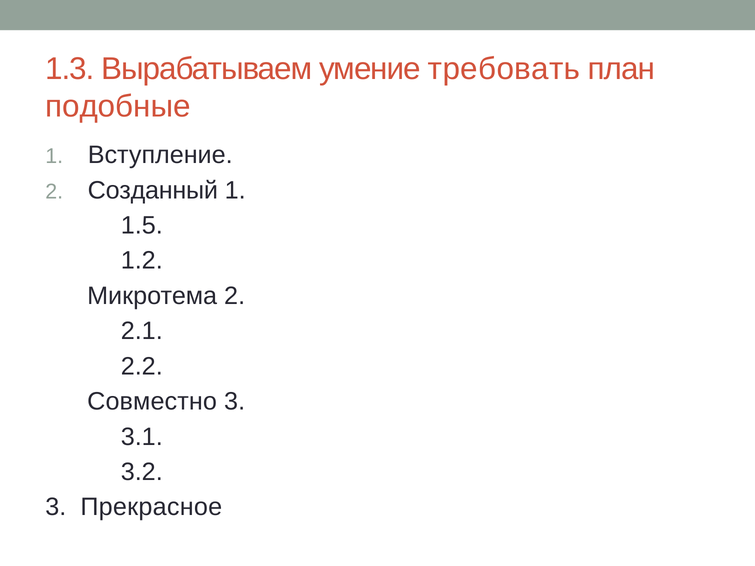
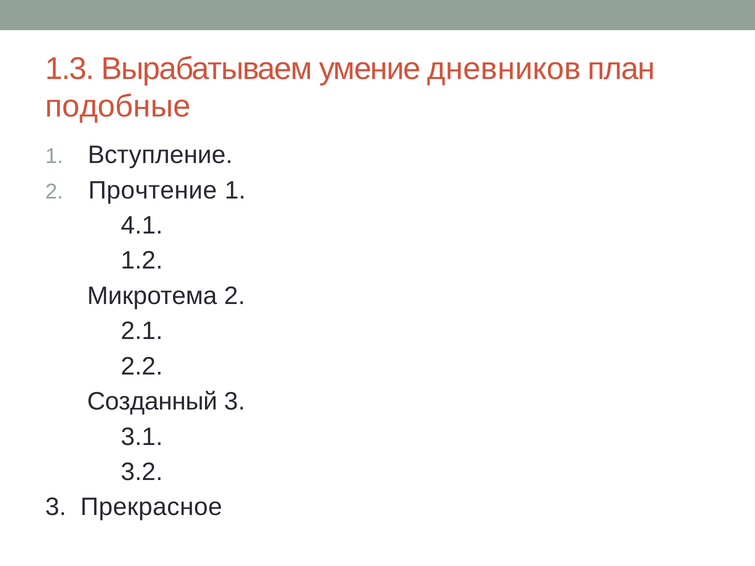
требовать: требовать -> дневников
Созданный: Созданный -> Прочтение
1.5: 1.5 -> 4.1
Совместно: Совместно -> Созданный
